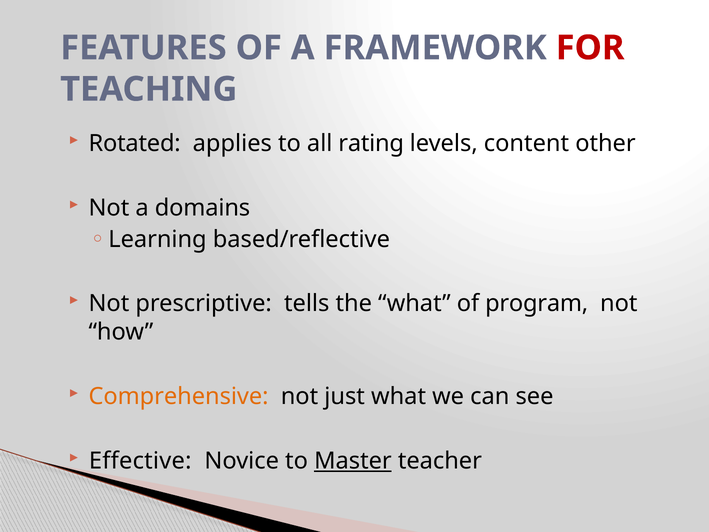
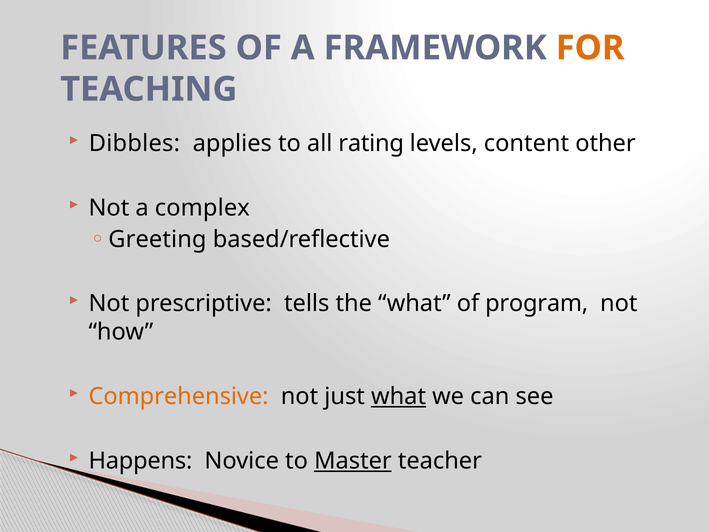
FOR colour: red -> orange
Rotated: Rotated -> Dibbles
domains: domains -> complex
Learning: Learning -> Greeting
what at (399, 396) underline: none -> present
Effective: Effective -> Happens
